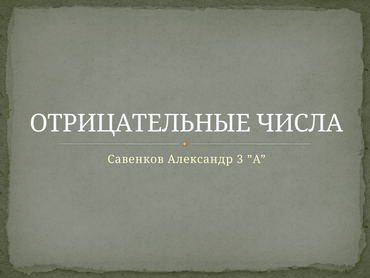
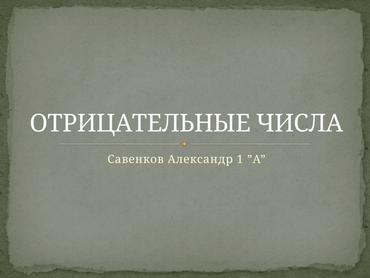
3: 3 -> 1
